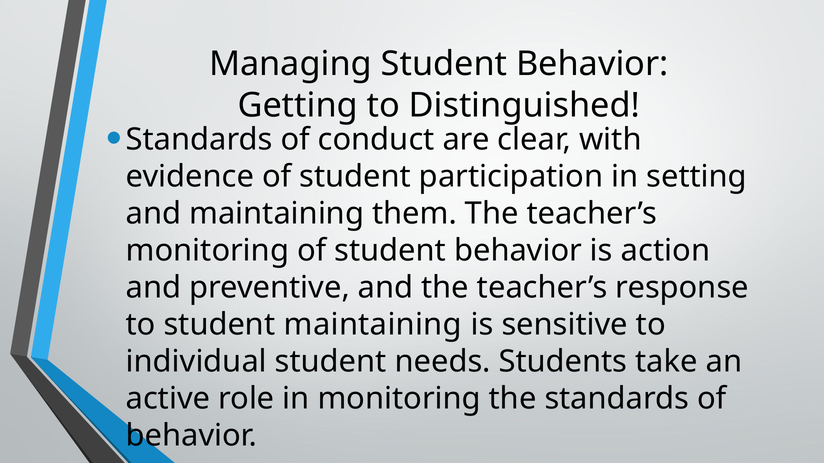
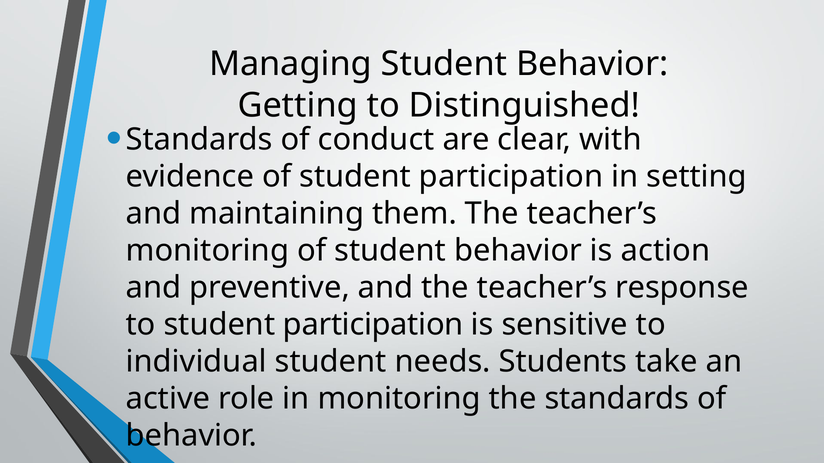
to student maintaining: maintaining -> participation
